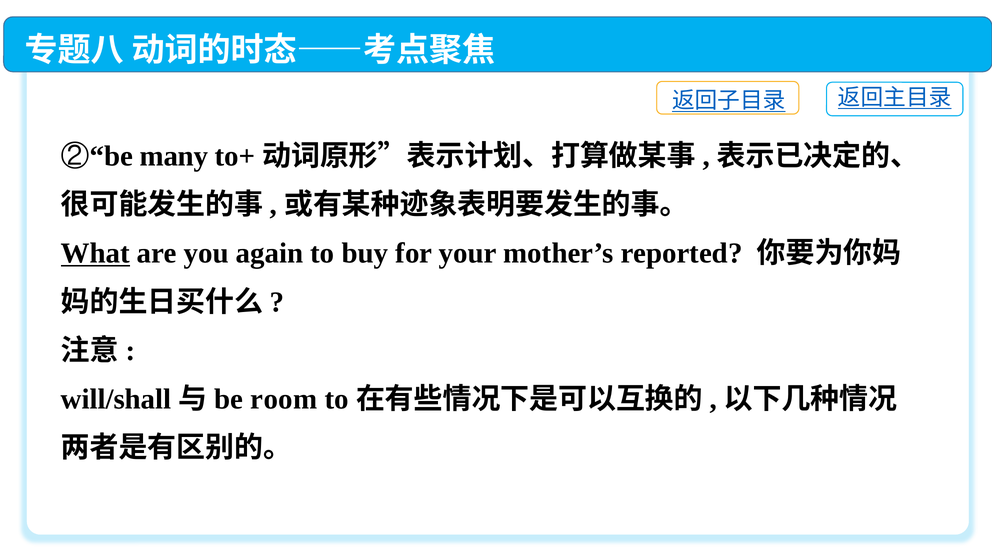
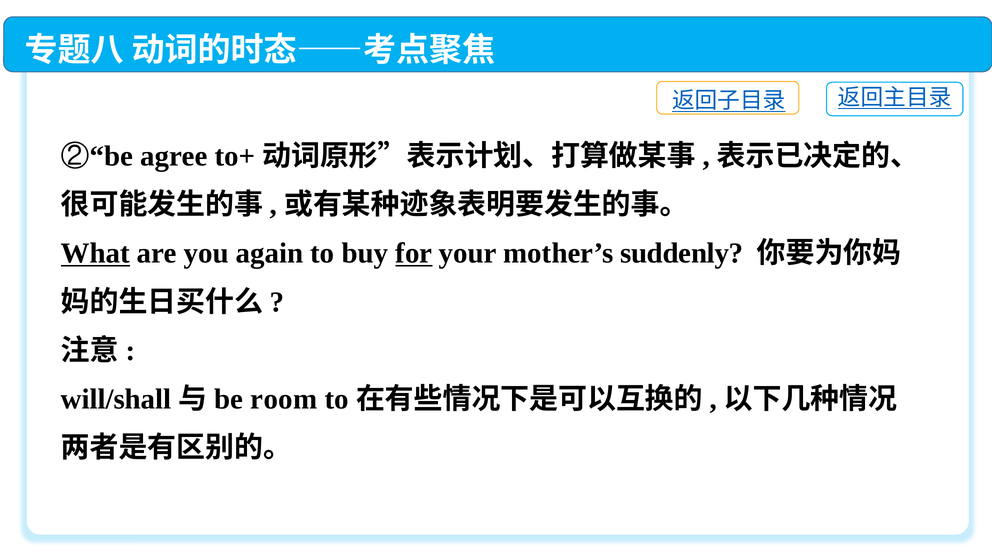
many: many -> agree
for underline: none -> present
reported: reported -> suddenly
